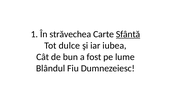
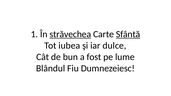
străvechea underline: none -> present
dulce: dulce -> iubea
iubea: iubea -> dulce
